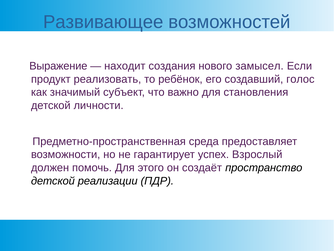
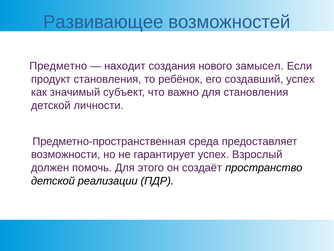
Выражение: Выражение -> Предметно
продукт реализовать: реализовать -> становления
создавший голос: голос -> успех
